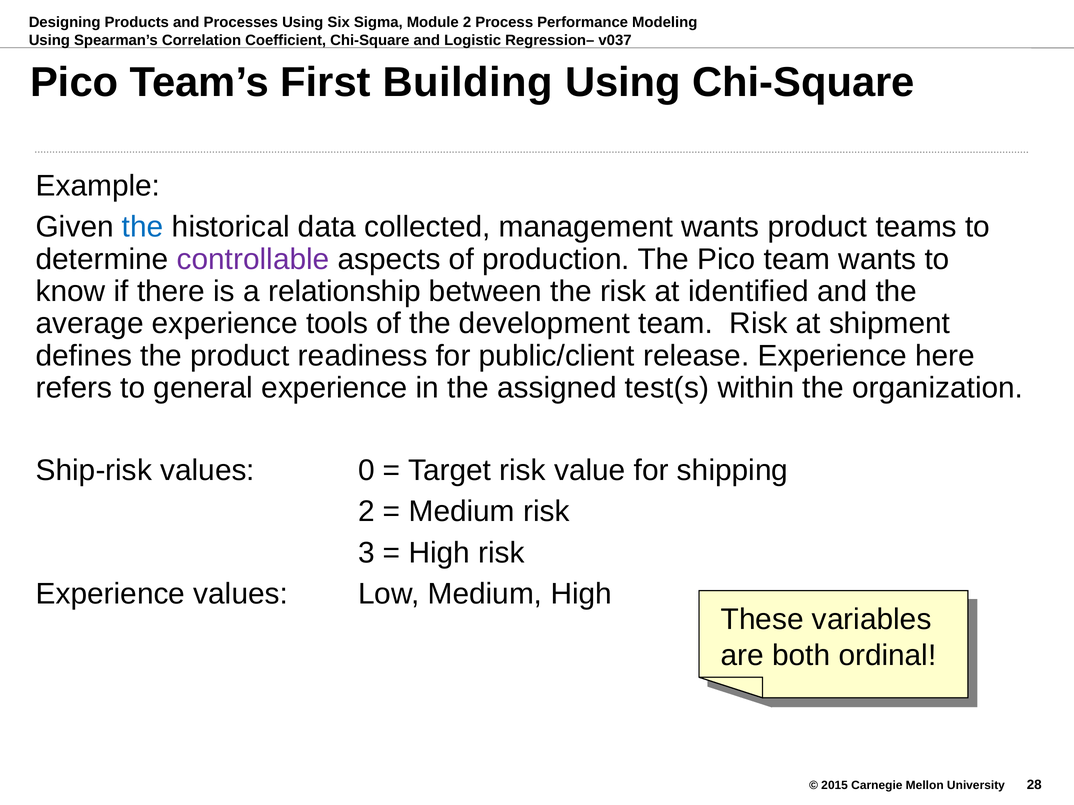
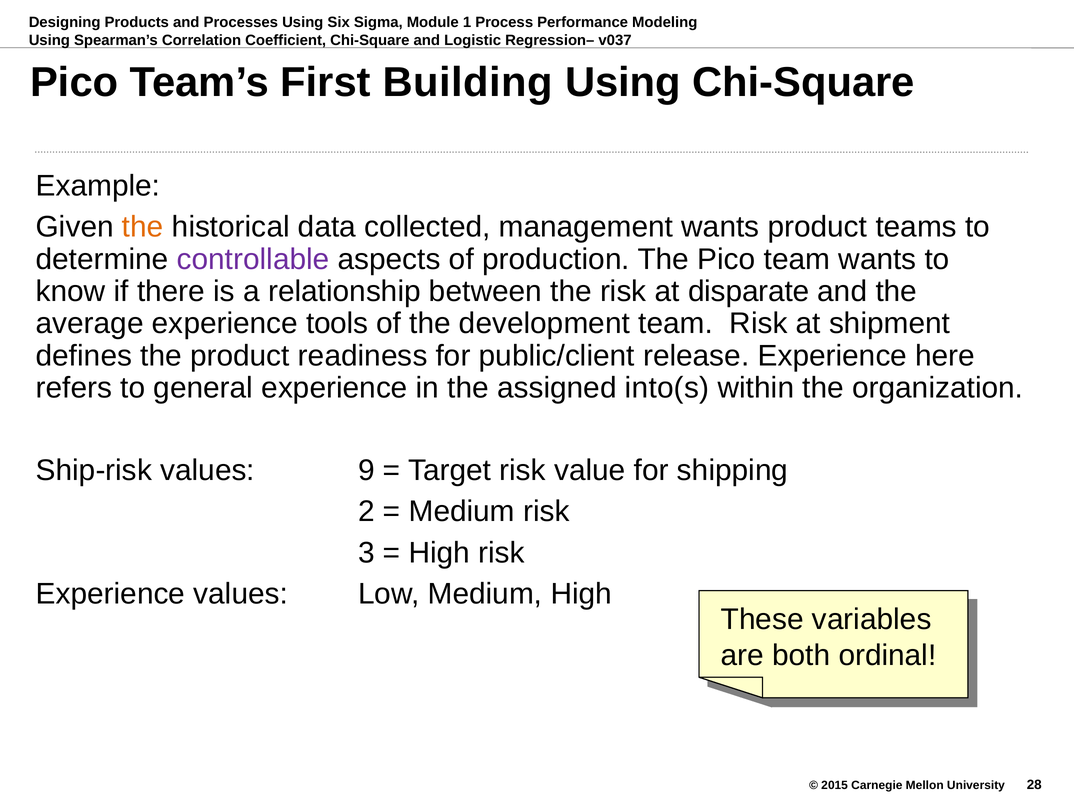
2 at (467, 23): 2 -> 1
the at (143, 227) colour: blue -> orange
identified: identified -> disparate
test(s: test(s -> into(s
0: 0 -> 9
